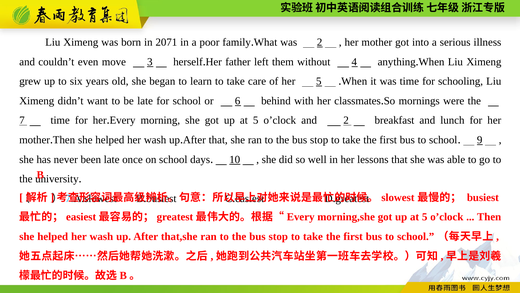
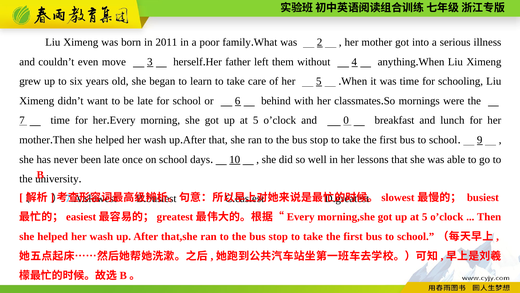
2071: 2071 -> 2011
and 2: 2 -> 0
